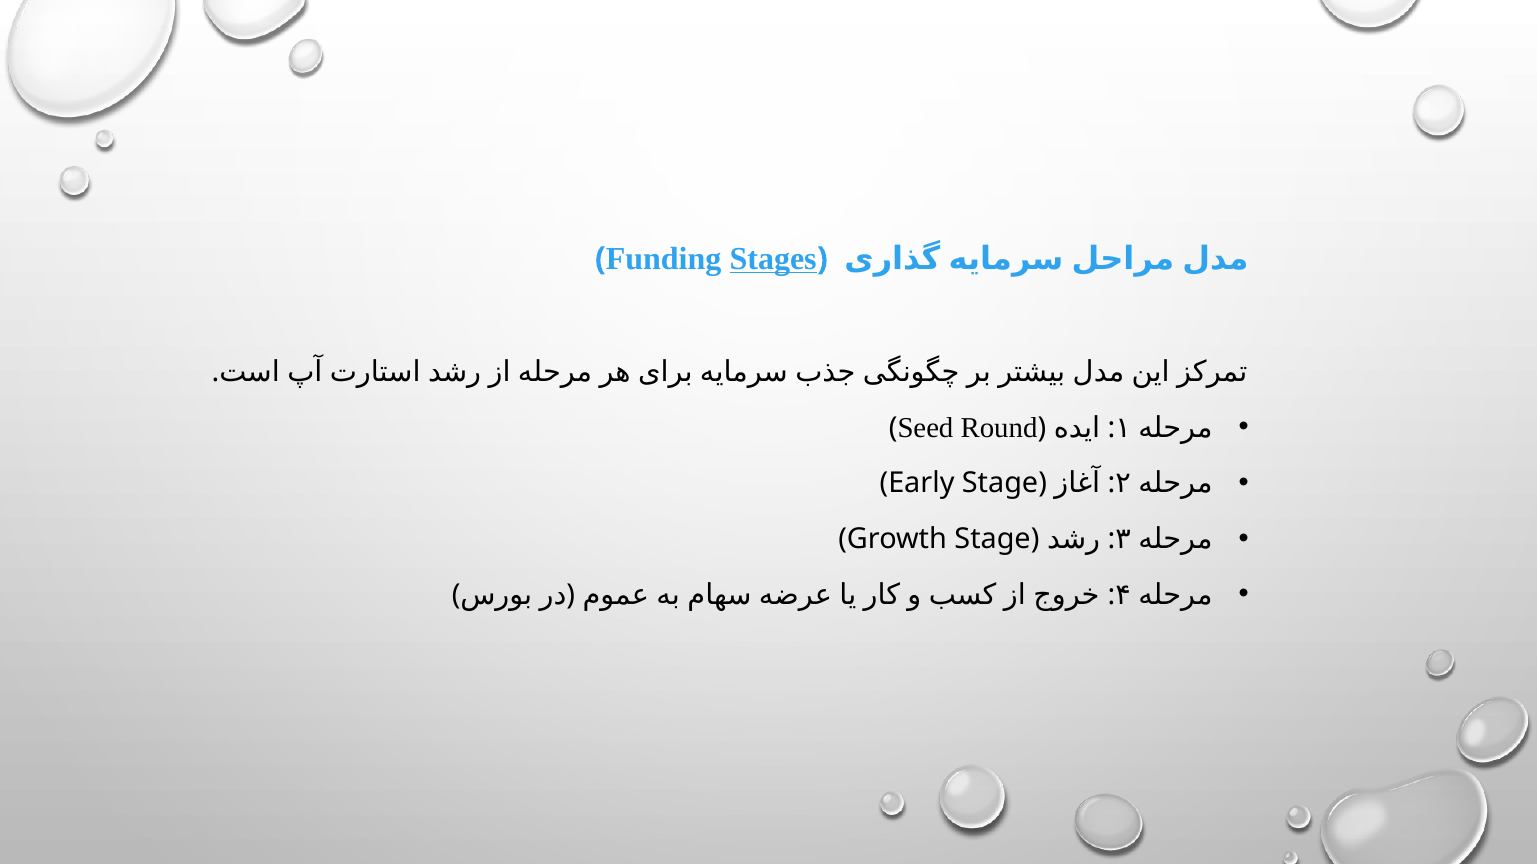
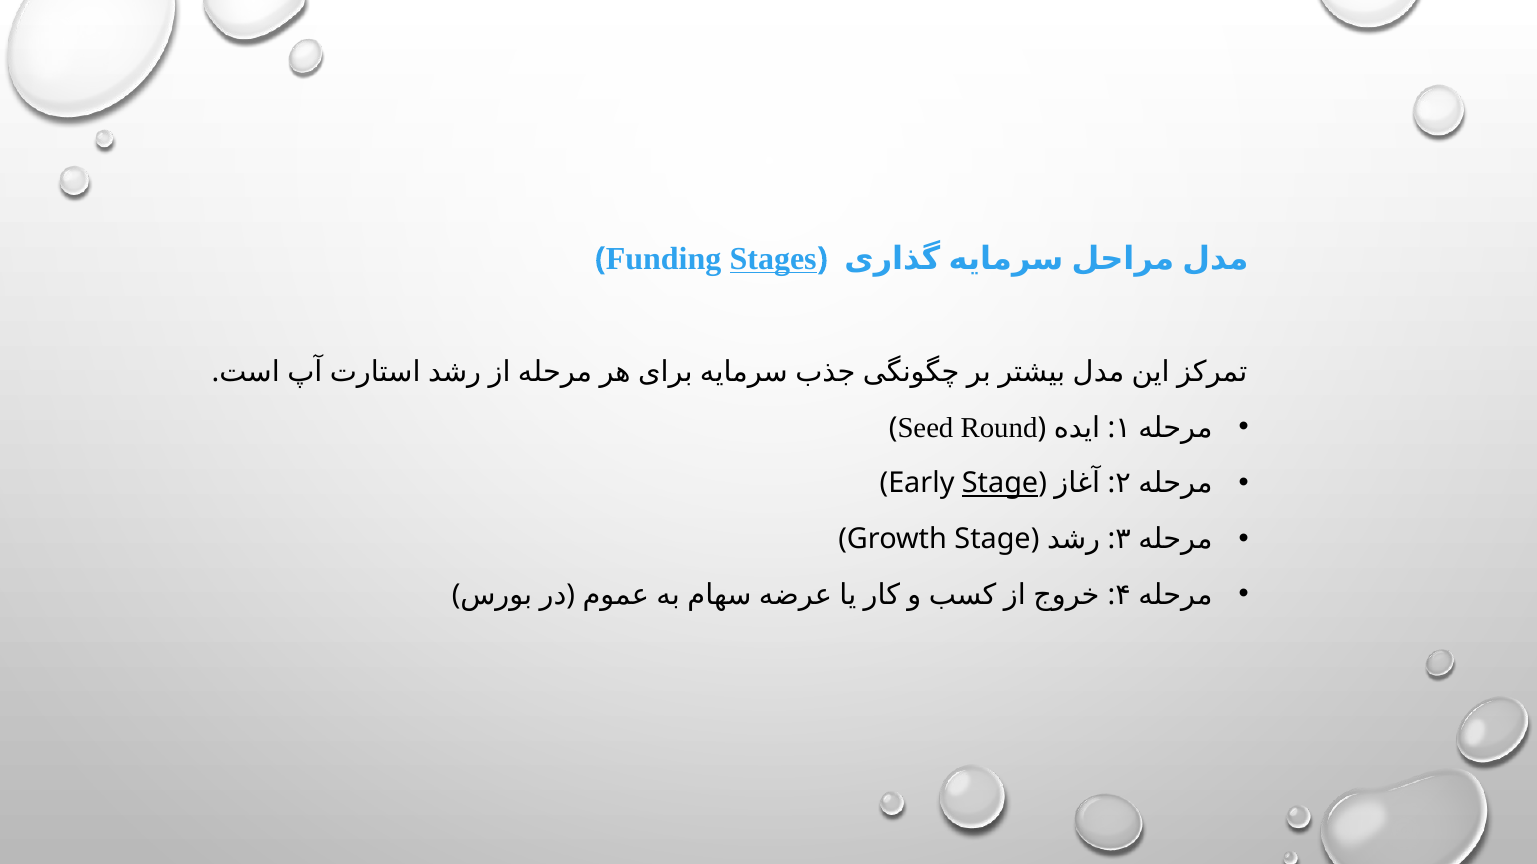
Stage at (1000, 484) underline: none -> present
